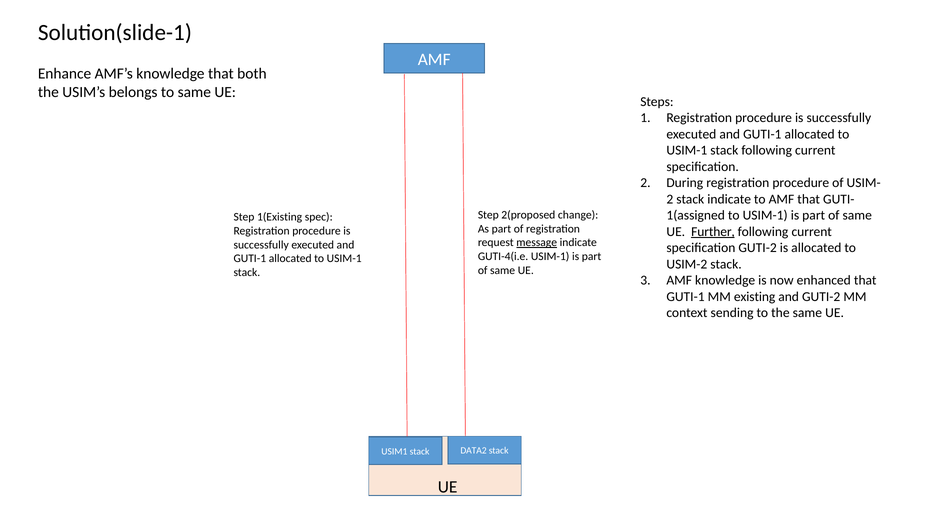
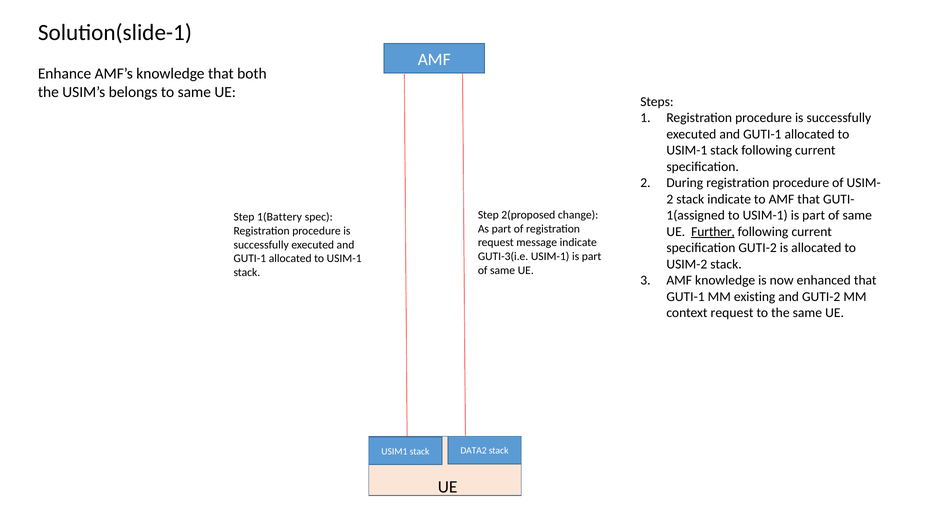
1(Existing: 1(Existing -> 1(Battery
message underline: present -> none
GUTI-4(i.e: GUTI-4(i.e -> GUTI-3(i.e
context sending: sending -> request
